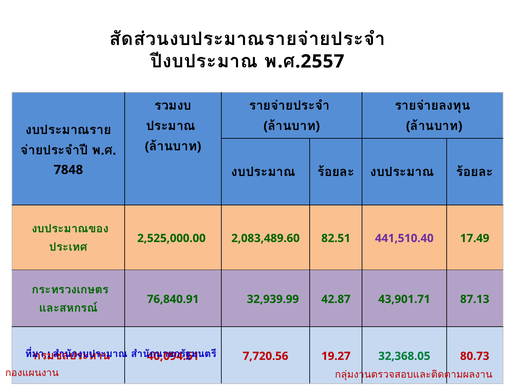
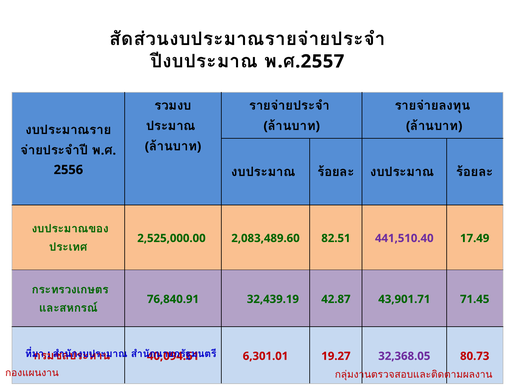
7848: 7848 -> 2556
32,939.99: 32,939.99 -> 32,439.19
87.13: 87.13 -> 71.45
7,720.56: 7,720.56 -> 6,301.01
32,368.05 colour: green -> purple
